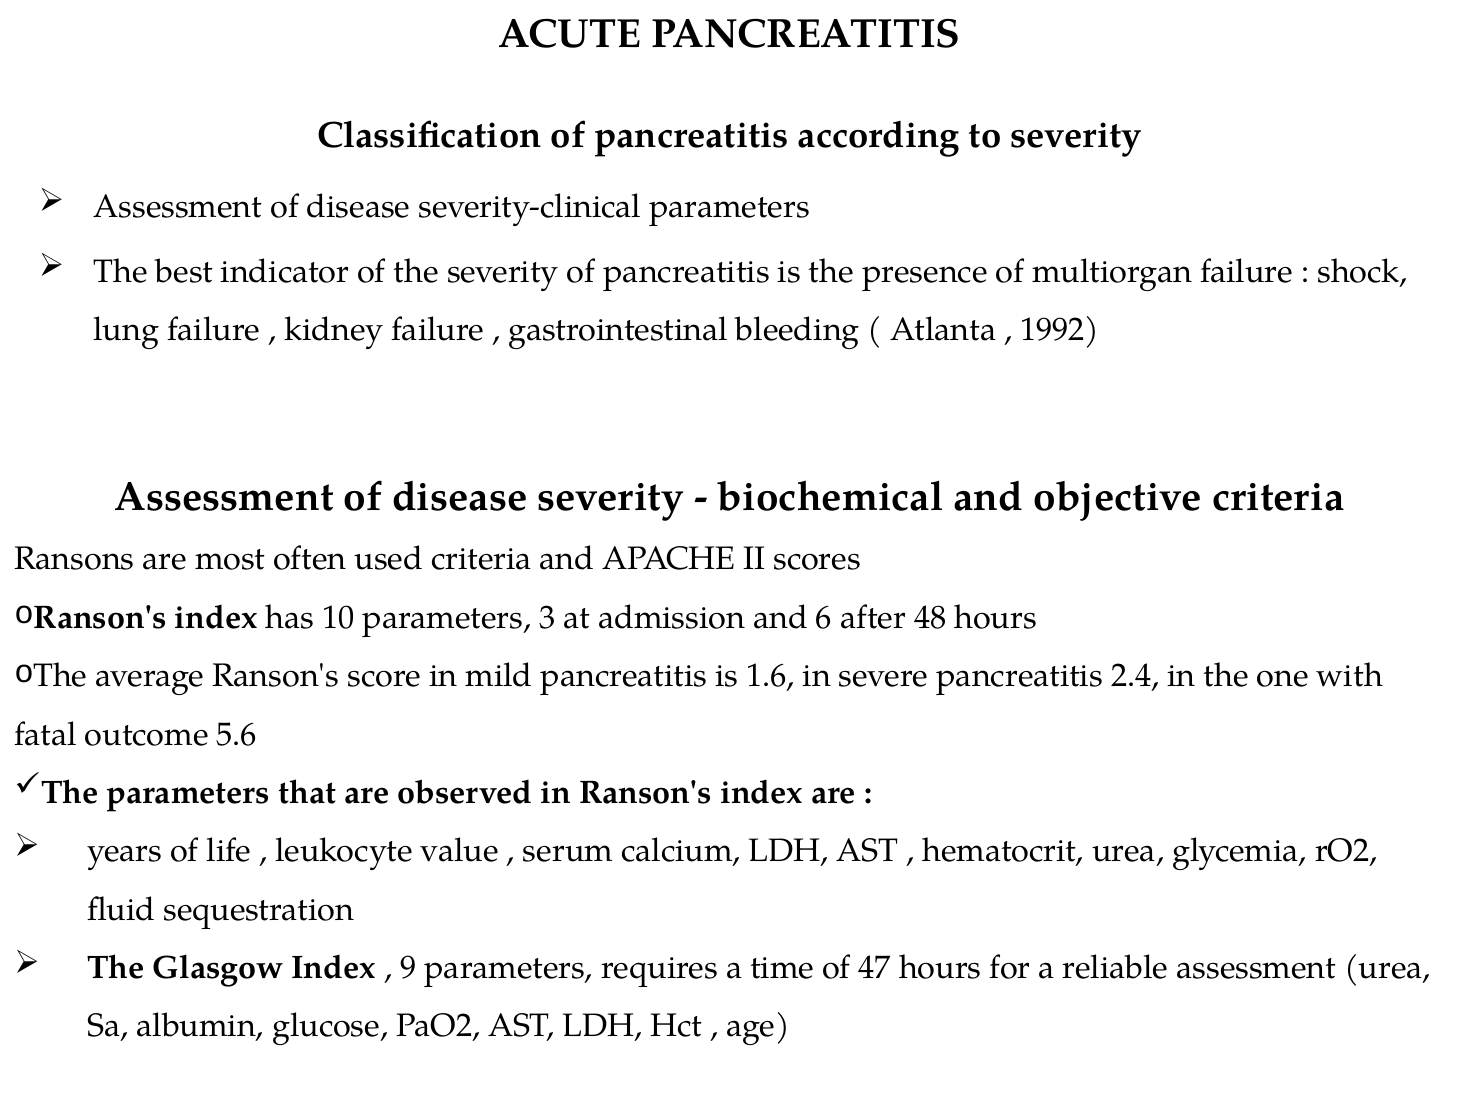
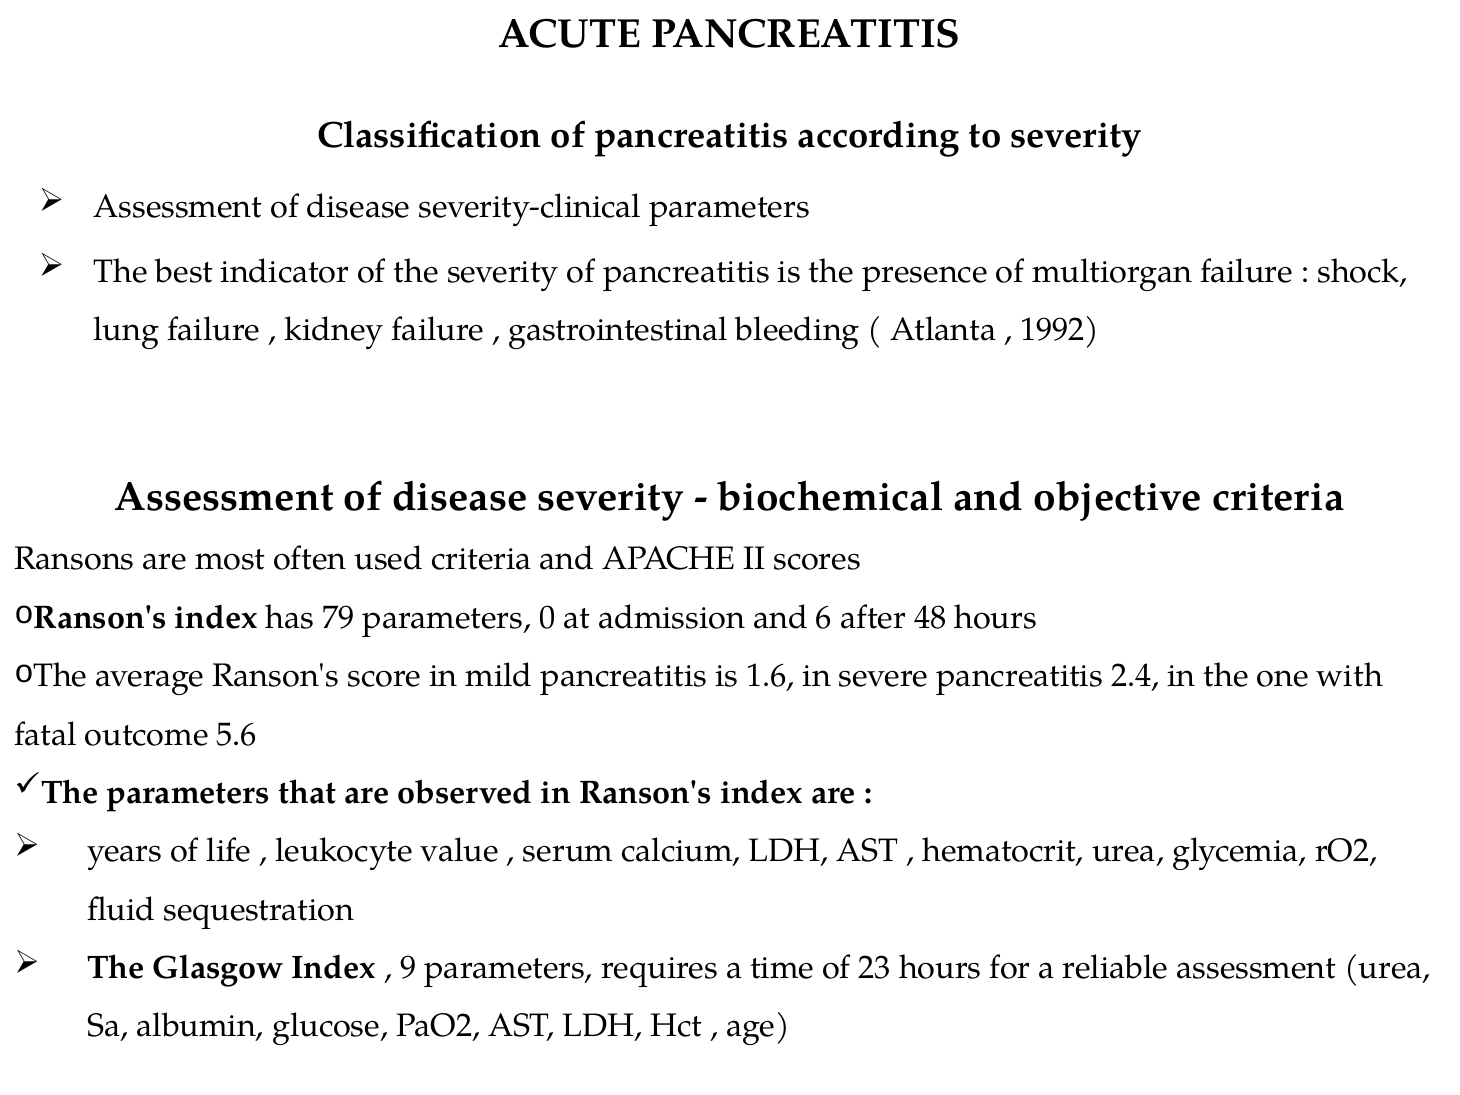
10: 10 -> 79
3: 3 -> 0
47: 47 -> 23
